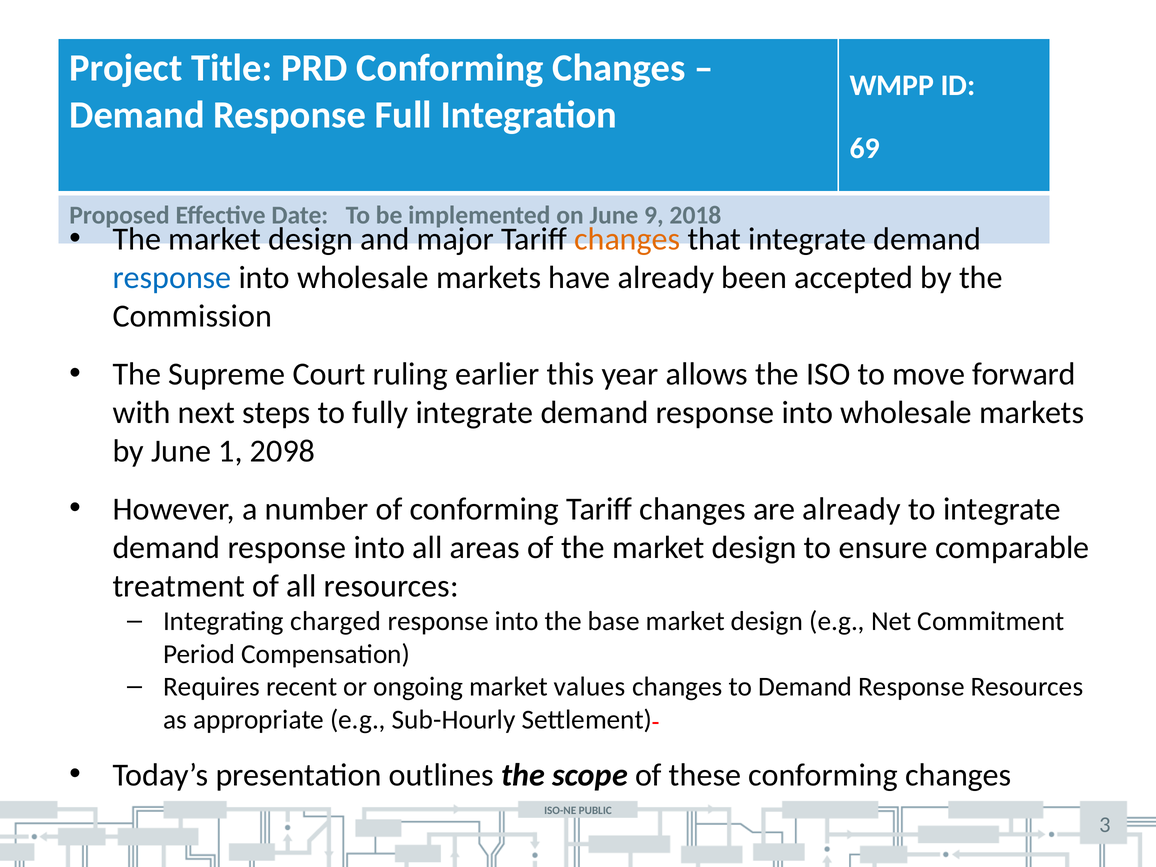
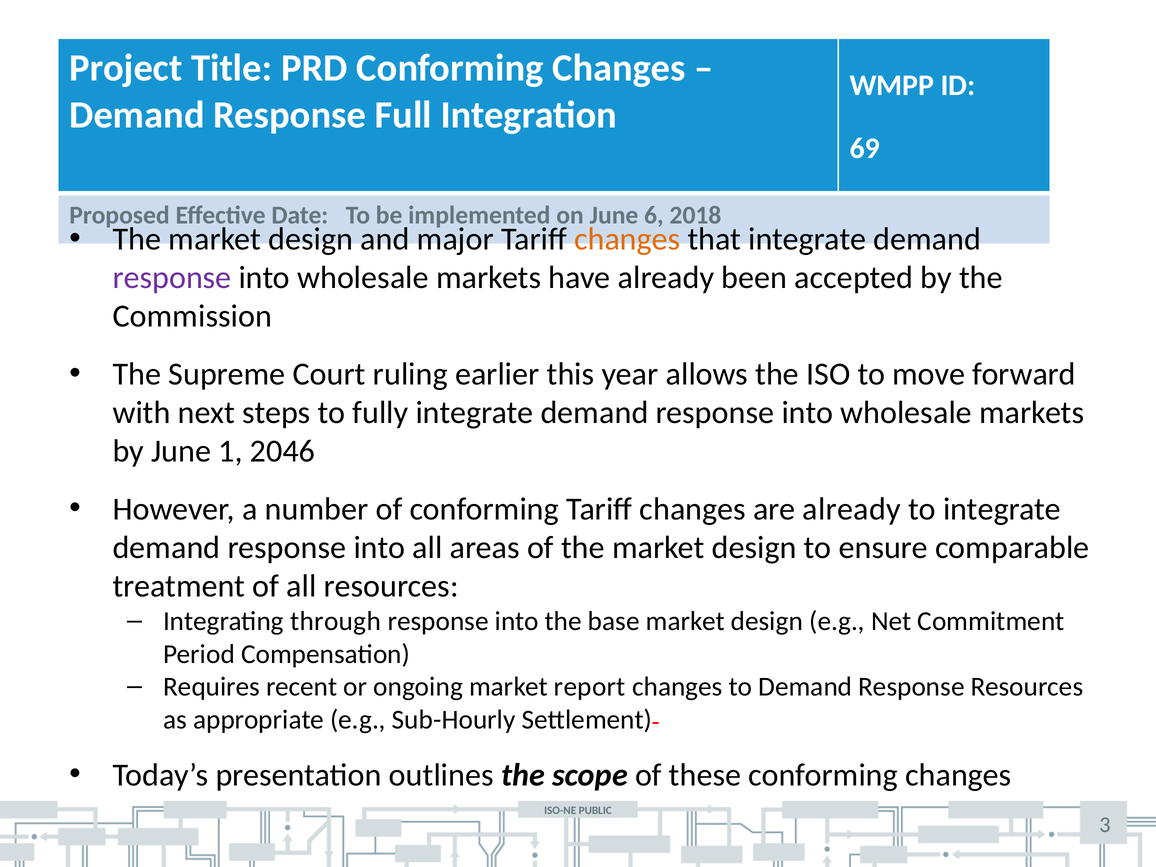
9: 9 -> 6
response at (172, 278) colour: blue -> purple
2098: 2098 -> 2046
charged: charged -> through
values: values -> report
